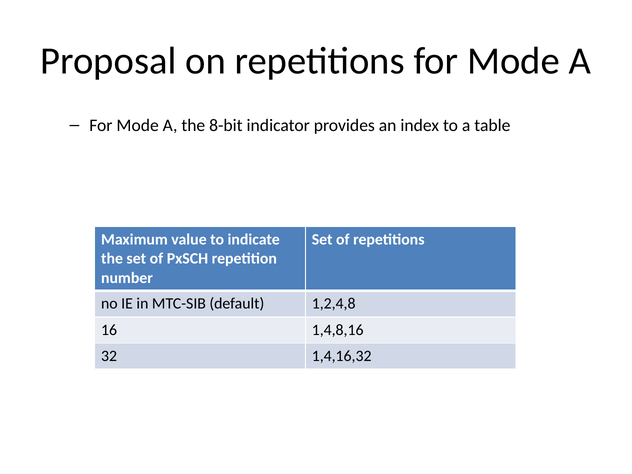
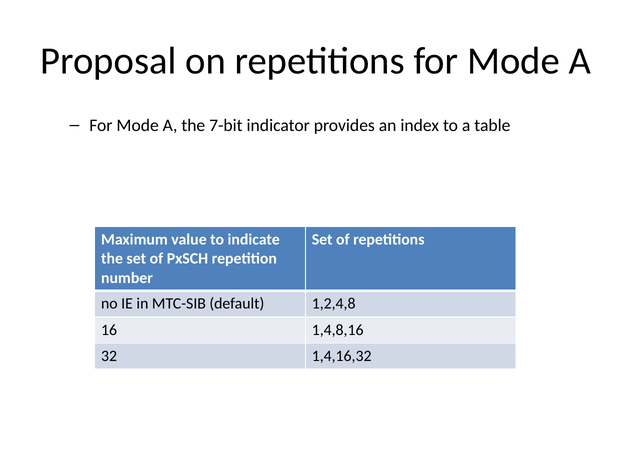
8-bit: 8-bit -> 7-bit
